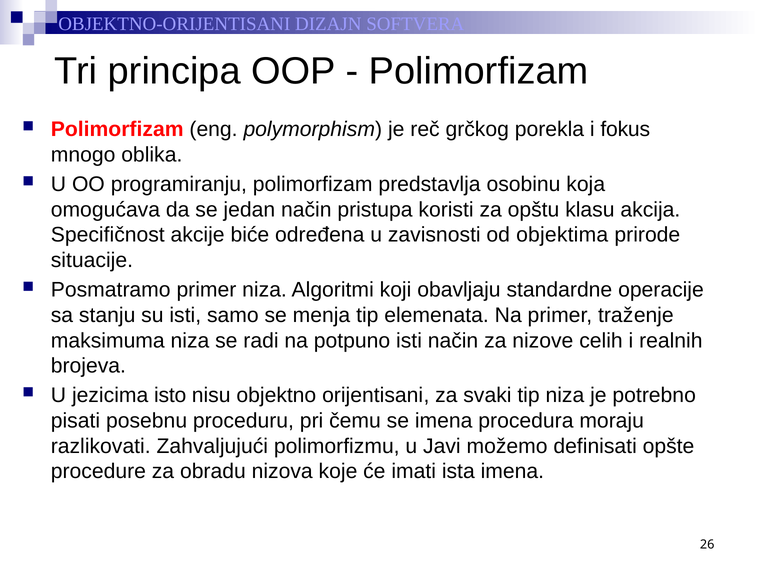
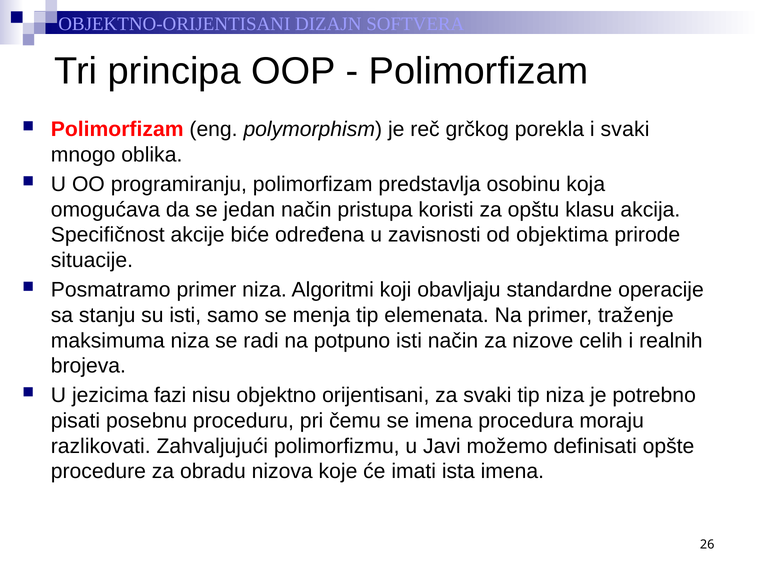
i fokus: fokus -> svaki
isto: isto -> fazi
